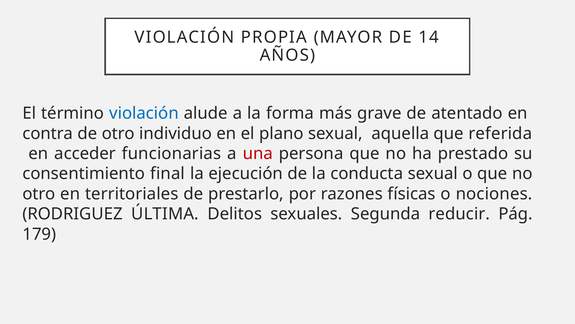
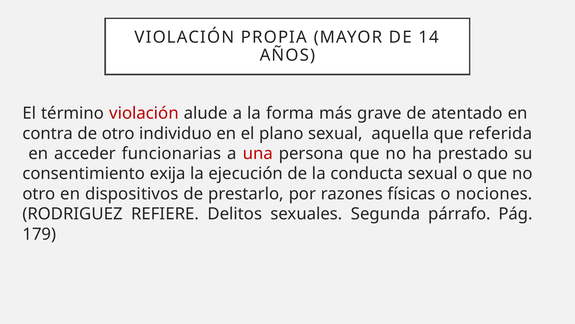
violación at (144, 113) colour: blue -> red
final: final -> exija
territoriales: territoriales -> dispositivos
ÚLTIMA: ÚLTIMA -> REFIERE
reducir: reducir -> párrafo
